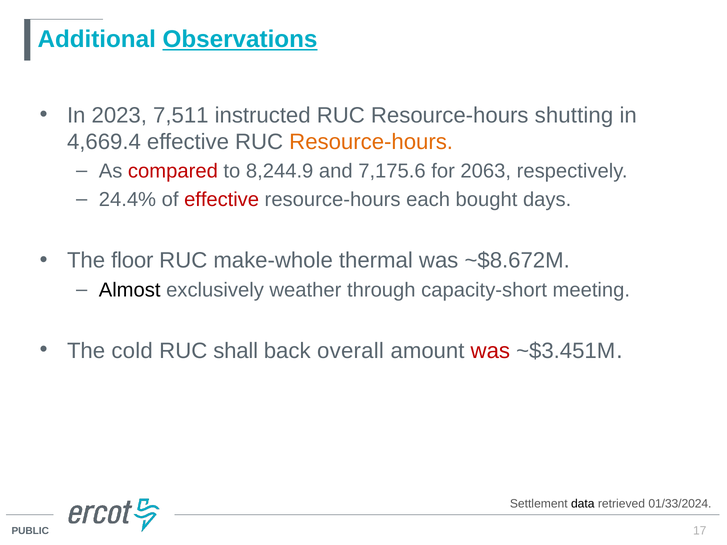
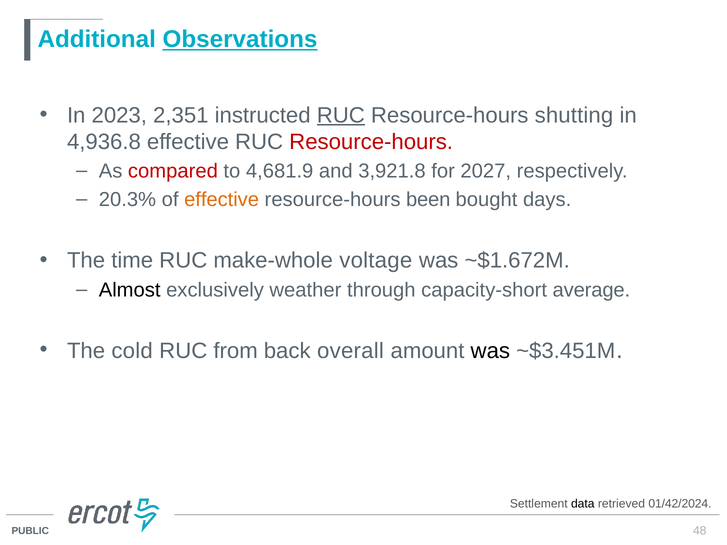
7,511: 7,511 -> 2,351
RUC at (341, 115) underline: none -> present
4,669.4: 4,669.4 -> 4,936.8
Resource-hours at (371, 142) colour: orange -> red
8,244.9: 8,244.9 -> 4,681.9
7,175.6: 7,175.6 -> 3,921.8
2063: 2063 -> 2027
24.4%: 24.4% -> 20.3%
effective at (222, 200) colour: red -> orange
each: each -> been
floor: floor -> time
thermal: thermal -> voltage
~$8.672M: ~$8.672M -> ~$1.672M
meeting: meeting -> average
shall: shall -> from
was at (490, 351) colour: red -> black
01/33/2024: 01/33/2024 -> 01/42/2024
17: 17 -> 48
